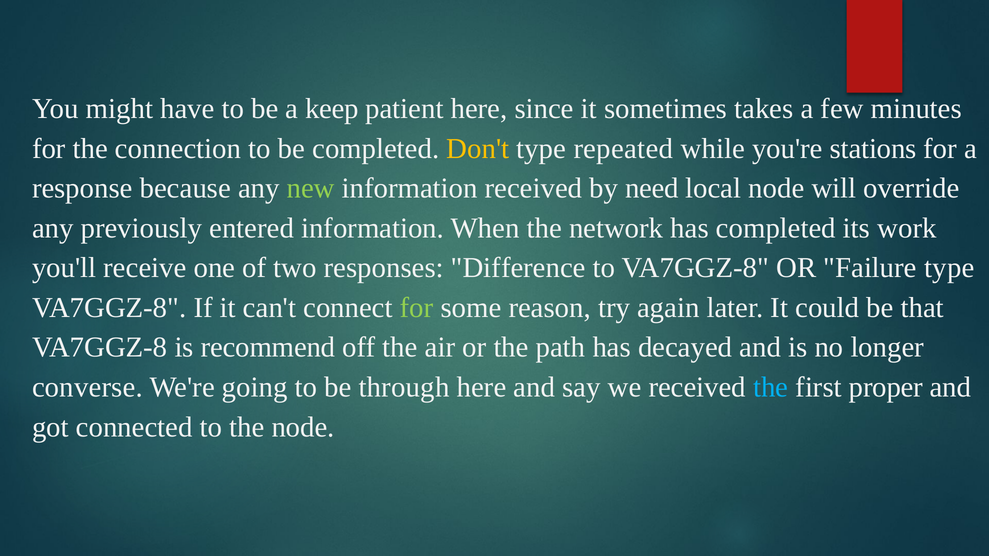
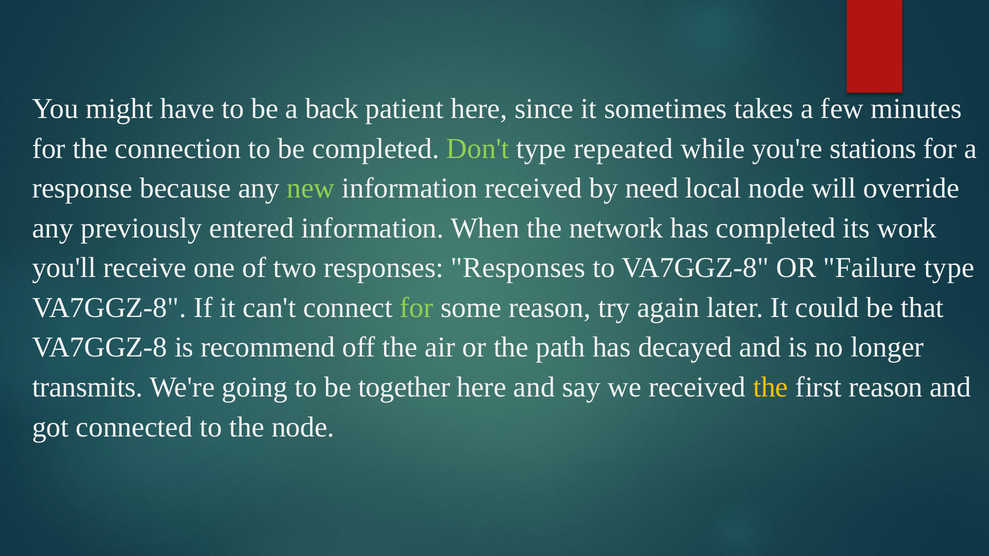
keep: keep -> back
Don't colour: yellow -> light green
responses Difference: Difference -> Responses
converse: converse -> transmits
through: through -> together
the at (771, 387) colour: light blue -> yellow
first proper: proper -> reason
